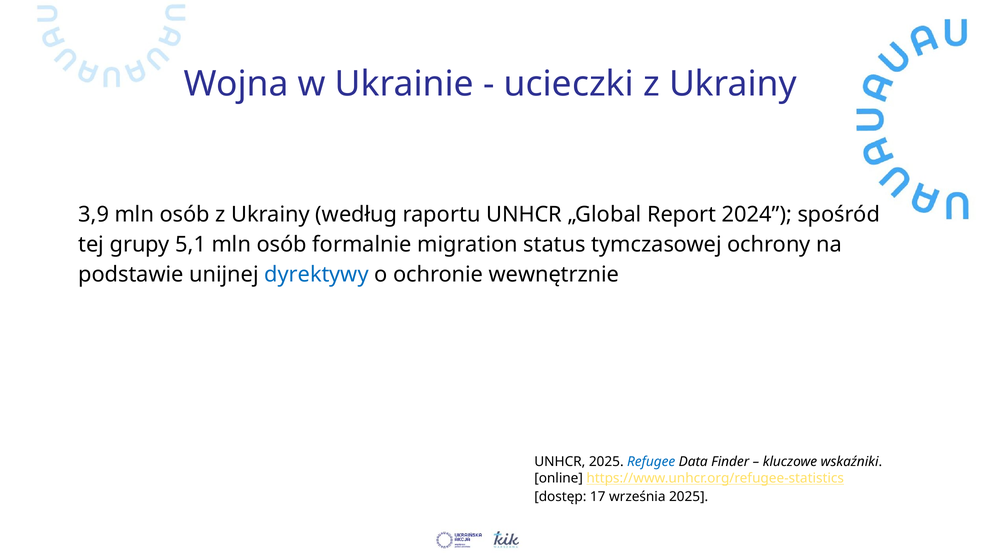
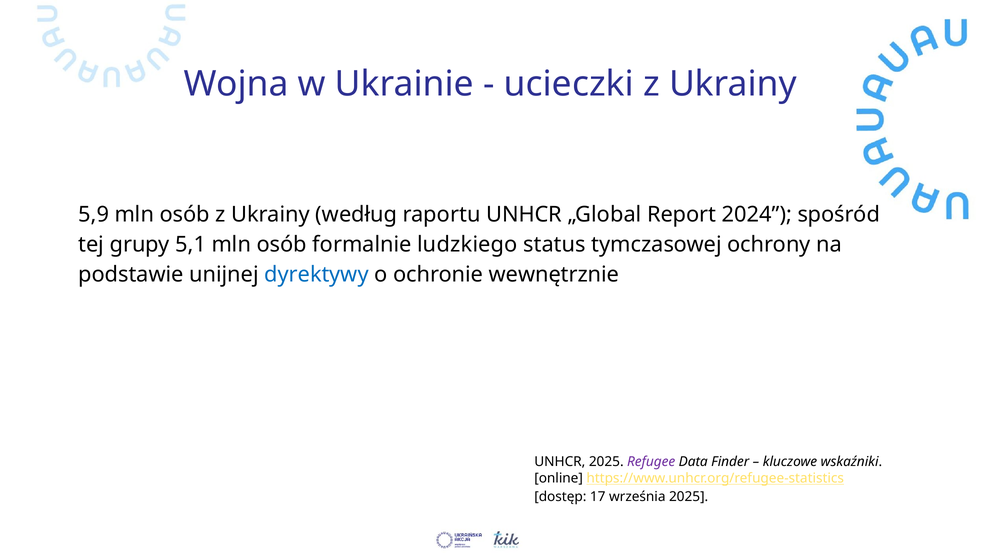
3,9: 3,9 -> 5,9
migration: migration -> ludzkiego
Refugee colour: blue -> purple
